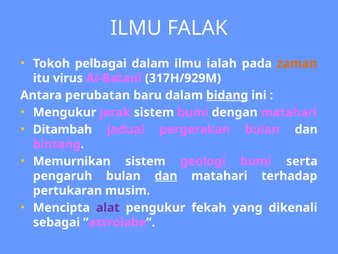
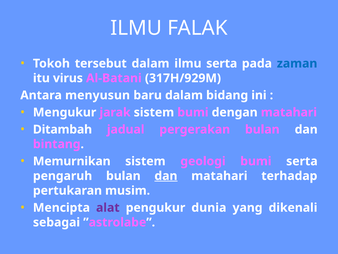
pelbagai: pelbagai -> tersebut
ilmu ialah: ialah -> serta
zaman colour: orange -> blue
perubatan: perubatan -> menyusun
bidang underline: present -> none
fekah: fekah -> dunia
